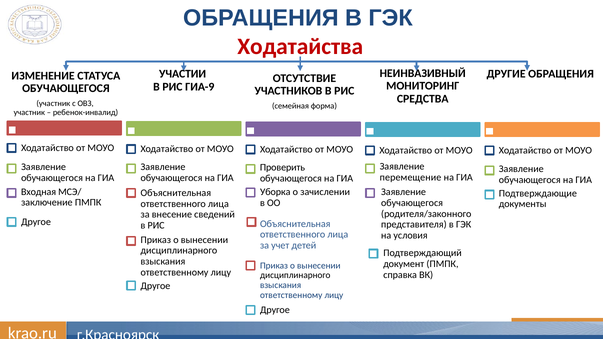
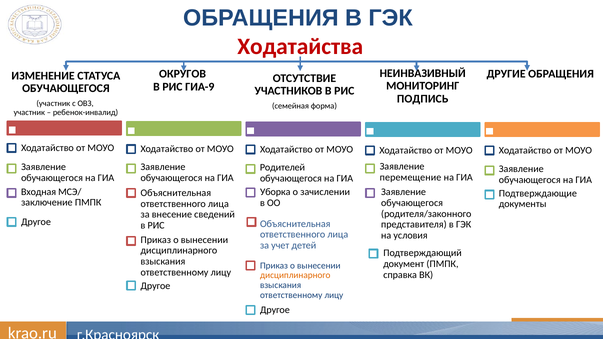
УЧАСТИИ: УЧАСТИИ -> ОКРУГОВ
СРЕДСТВА: СРЕДСТВА -> ПОДПИСЬ
Проверить: Проверить -> Родителей
дисциплинарного at (295, 276) colour: black -> orange
